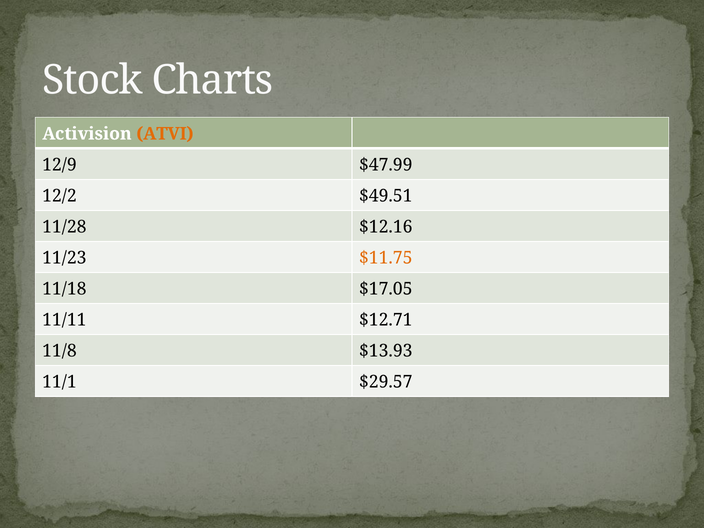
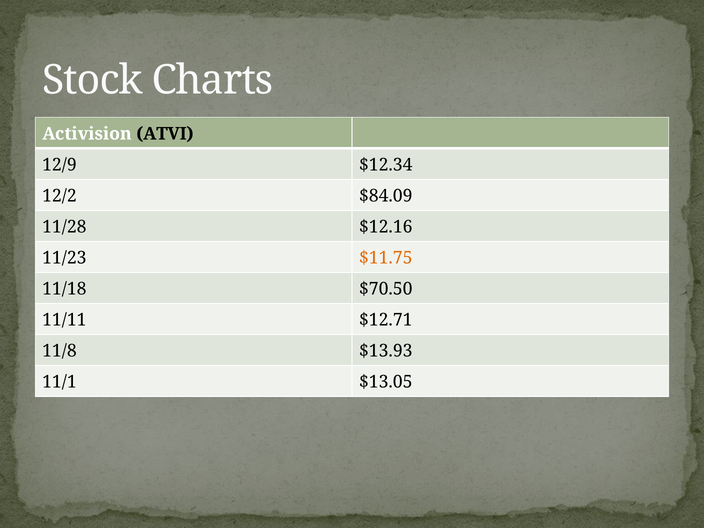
ATVI colour: orange -> black
$47.99: $47.99 -> $12.34
$49.51: $49.51 -> $84.09
$17.05: $17.05 -> $70.50
$29.57: $29.57 -> $13.05
